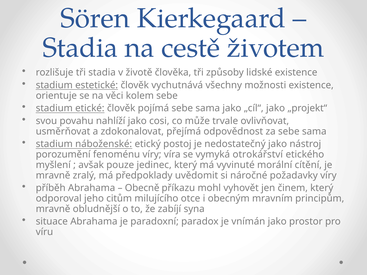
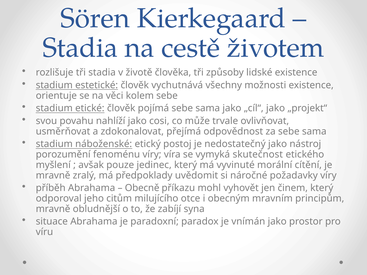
otrokářství: otrokářství -> skutečnost
